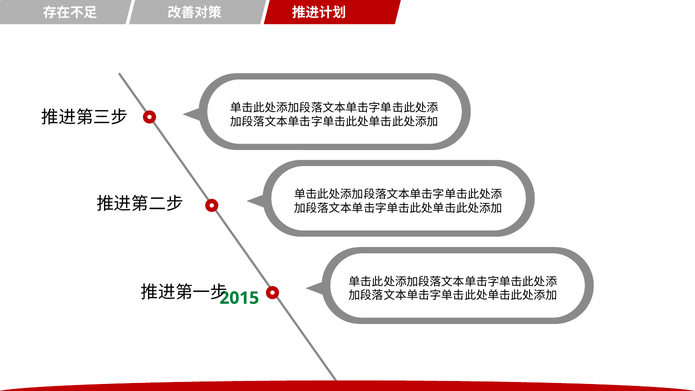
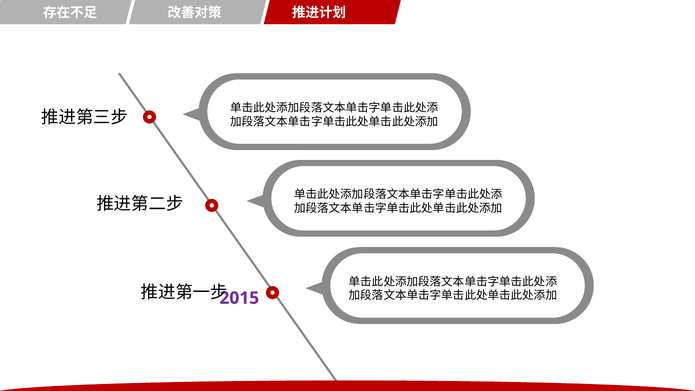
2015 colour: green -> purple
